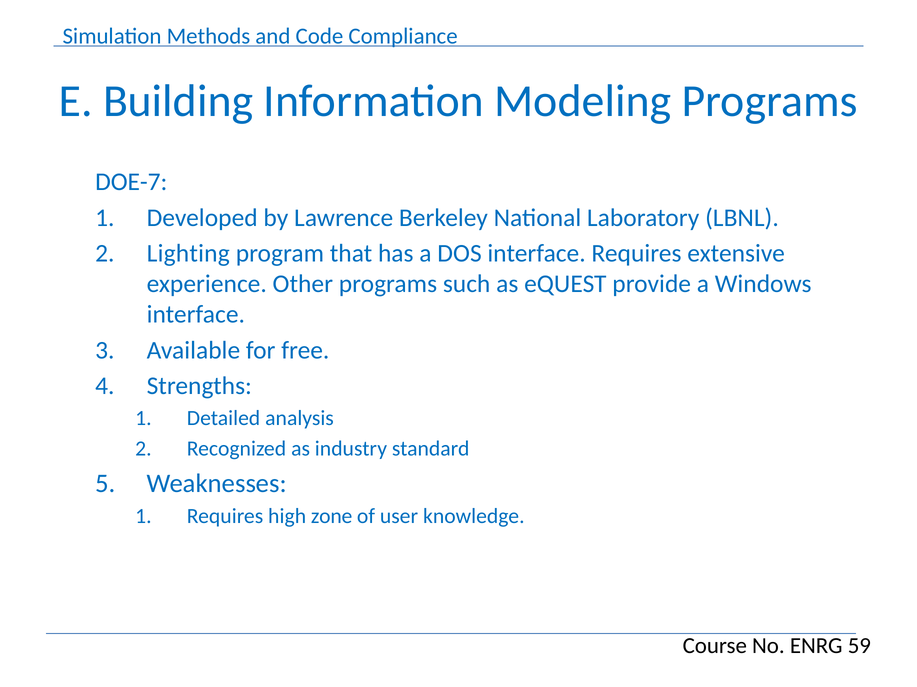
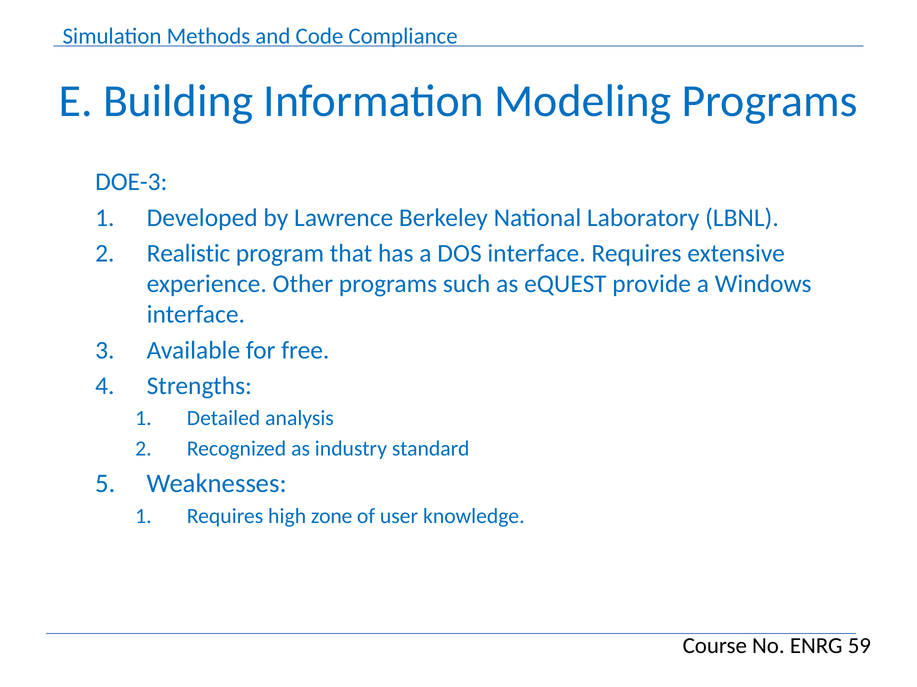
DOE-7: DOE-7 -> DOE-3
Lighting: Lighting -> Realistic
